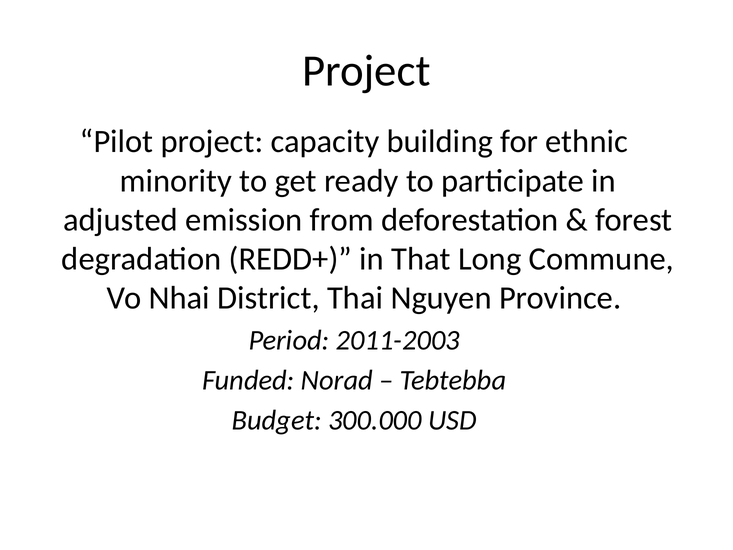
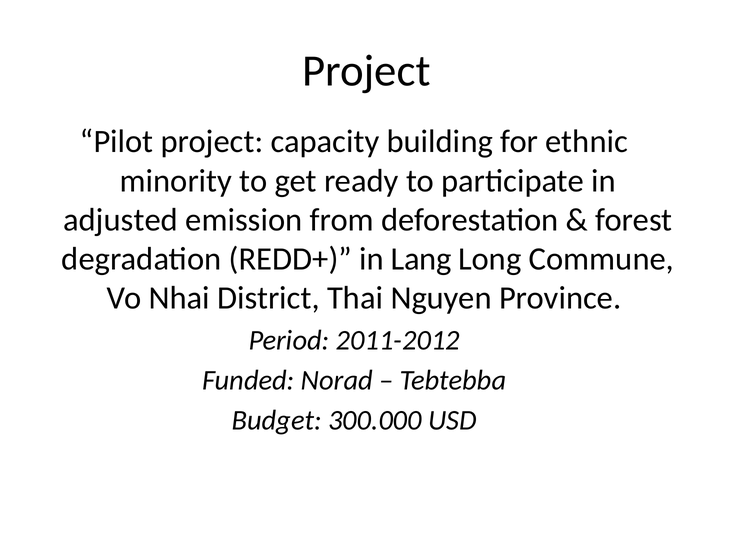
That: That -> Lang
2011-2003: 2011-2003 -> 2011-2012
